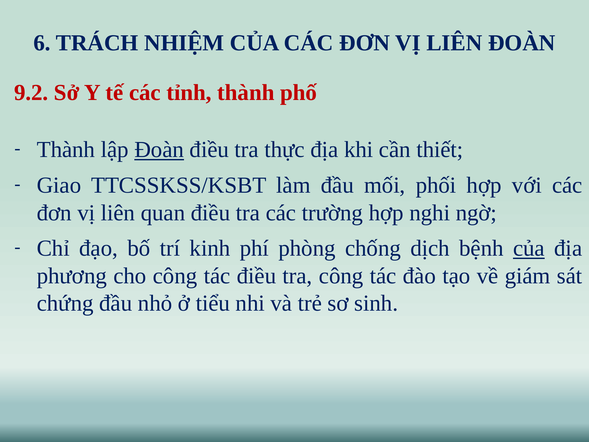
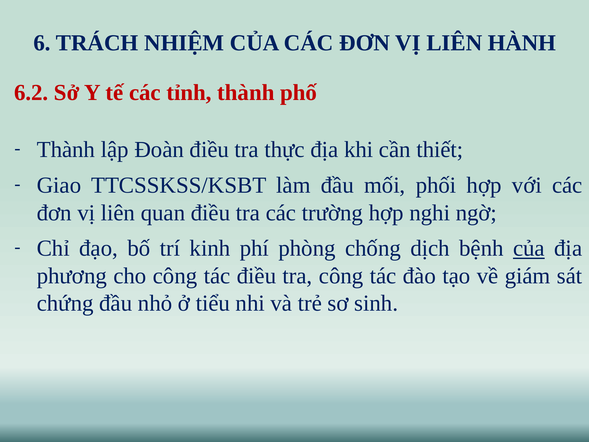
LIÊN ĐOÀN: ĐOÀN -> HÀNH
9.2: 9.2 -> 6.2
Đoàn at (159, 150) underline: present -> none
